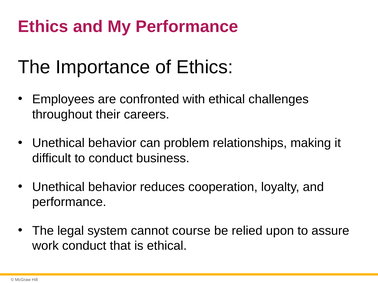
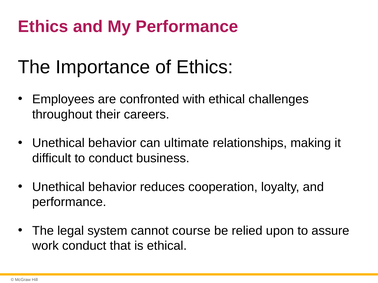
problem: problem -> ultimate
